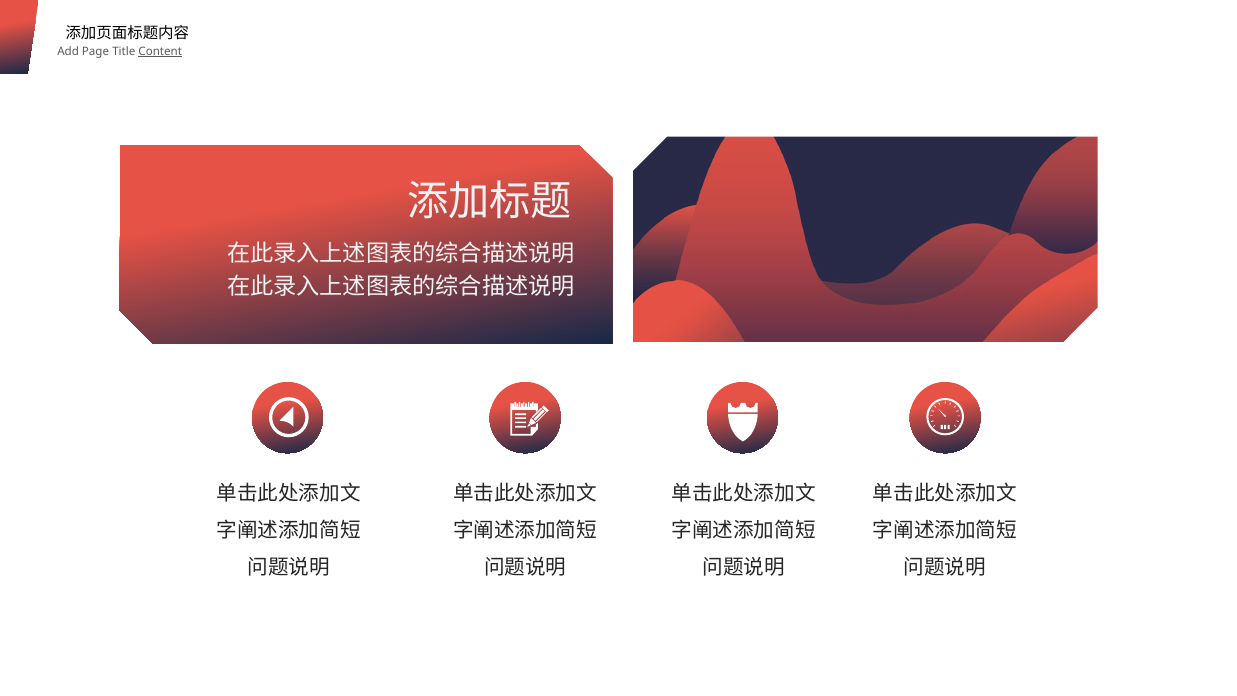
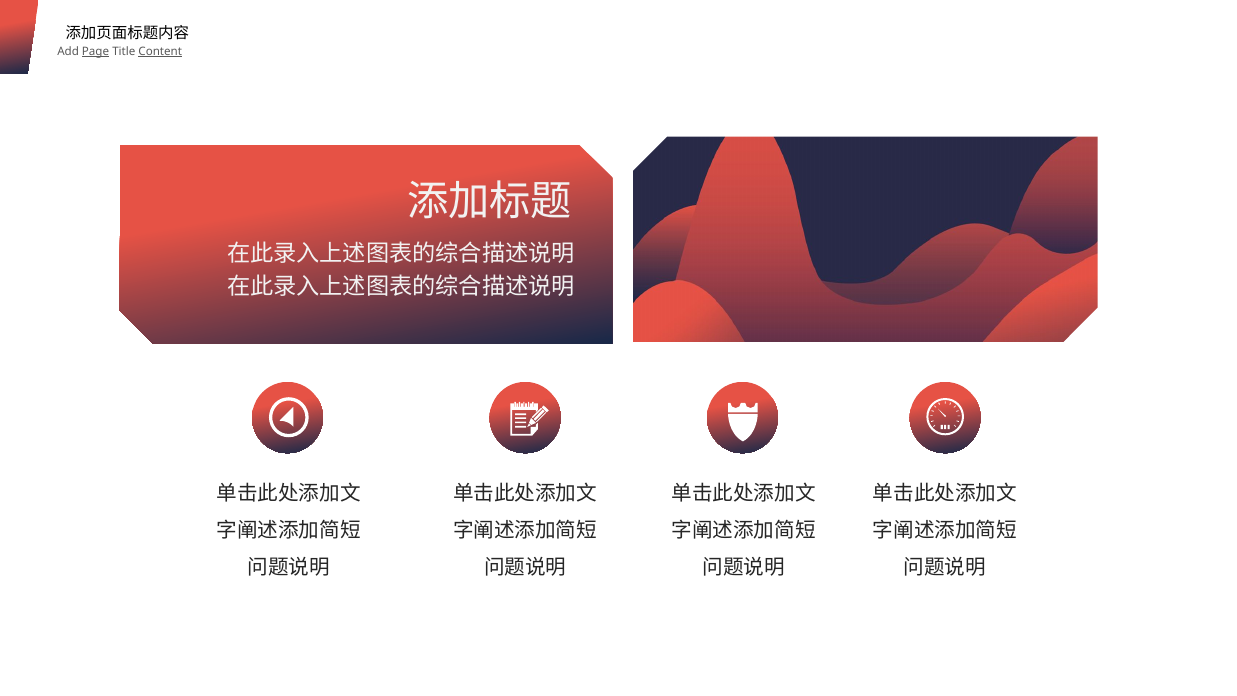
Page underline: none -> present
